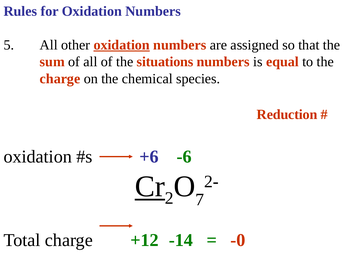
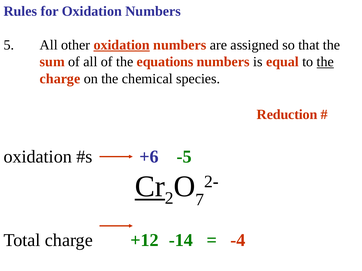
situations: situations -> equations
the at (325, 62) underline: none -> present
-6: -6 -> -5
-0: -0 -> -4
